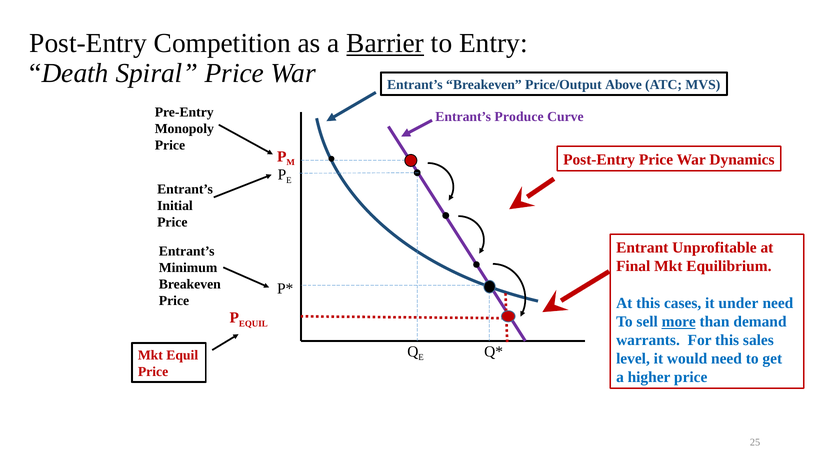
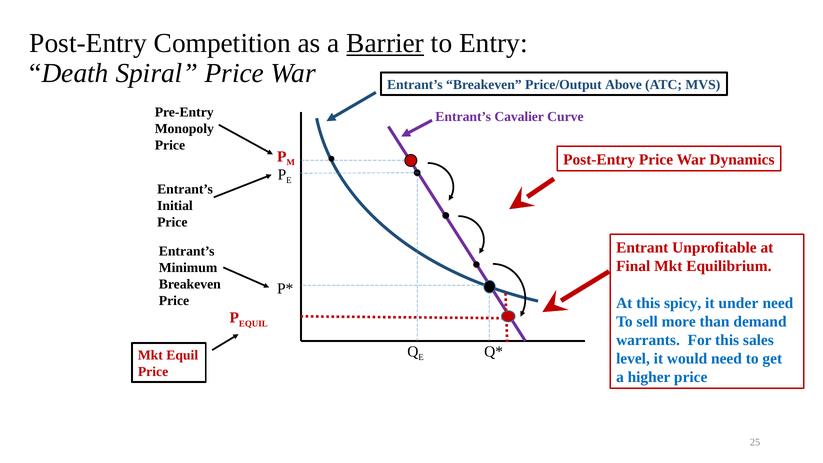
Produce: Produce -> Cavalier
cases: cases -> spicy
more underline: present -> none
